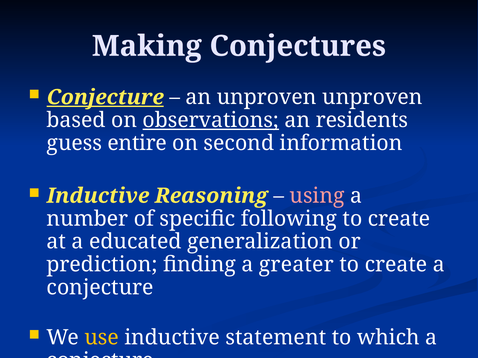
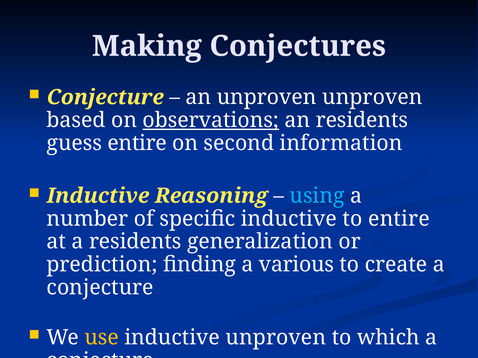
Conjecture at (105, 97) underline: present -> none
using colour: pink -> light blue
specific following: following -> inductive
create at (399, 219): create -> entire
a educated: educated -> residents
greater: greater -> various
inductive statement: statement -> unproven
